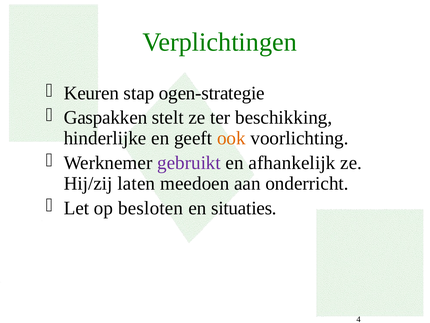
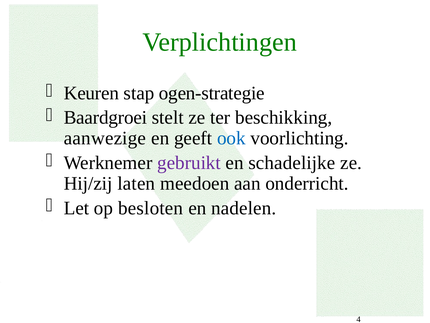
Gaspakken: Gaspakken -> Baardgroei
hinderlijke: hinderlijke -> aanwezige
ook colour: orange -> blue
afhankelijk: afhankelijk -> schadelijke
situaties: situaties -> nadelen
